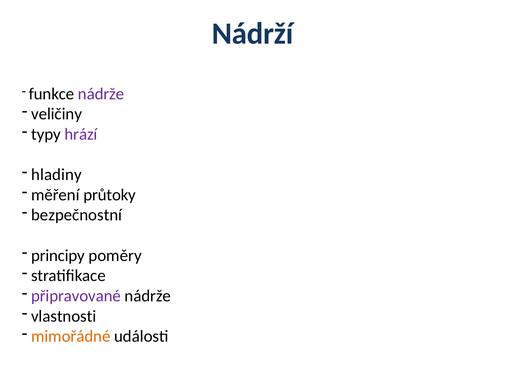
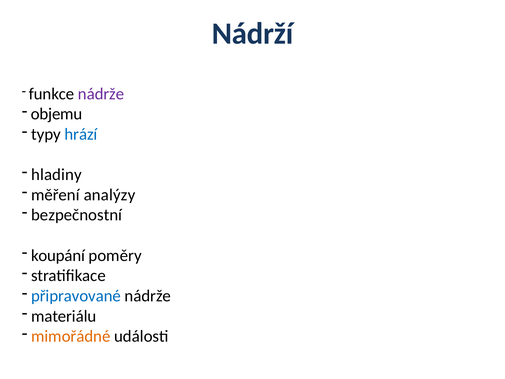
veličiny: veličiny -> objemu
hrází colour: purple -> blue
průtoky: průtoky -> analýzy
principy: principy -> koupání
připravované colour: purple -> blue
vlastnosti: vlastnosti -> materiálu
